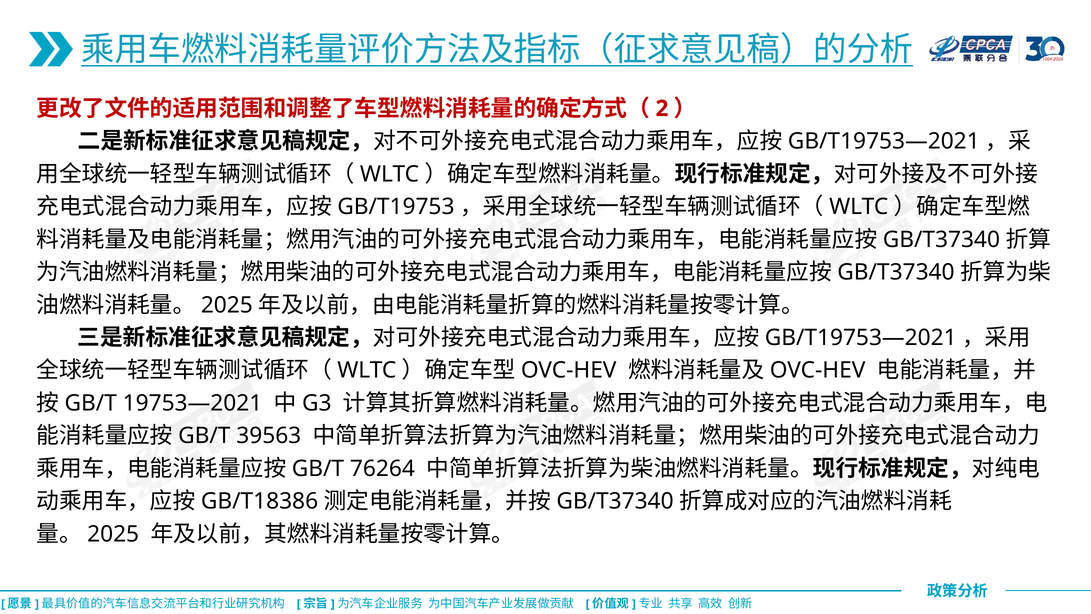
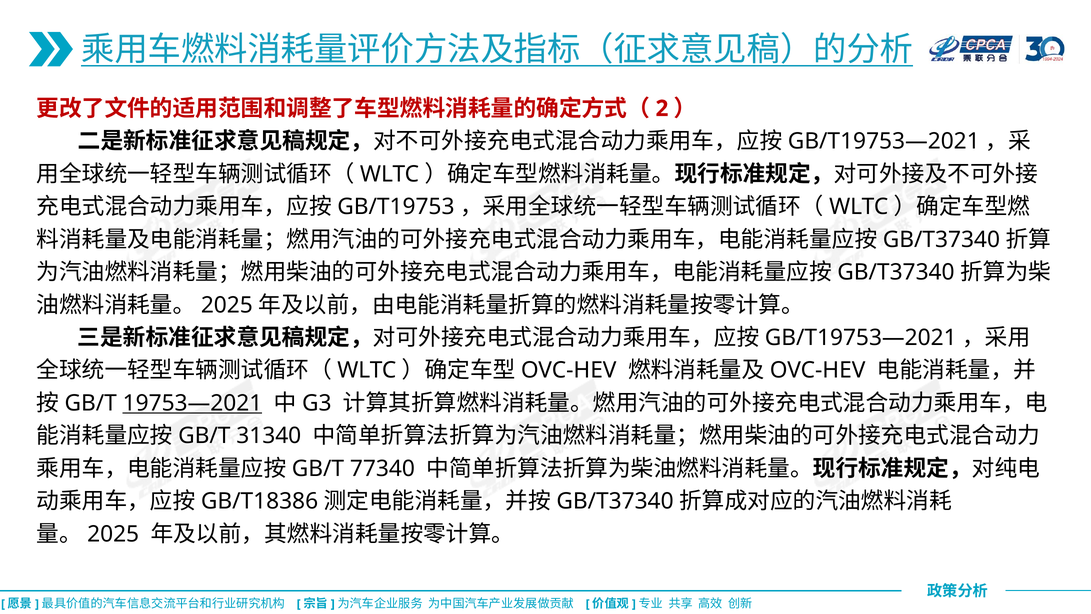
19753—2021 underline: none -> present
39563: 39563 -> 31340
76264: 76264 -> 77340
